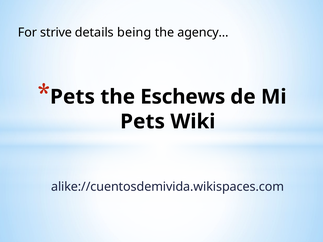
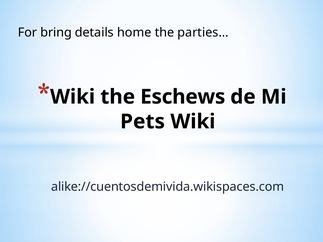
strive: strive -> bring
being: being -> home
agency…: agency… -> parties…
Pets at (72, 97): Pets -> Wiki
